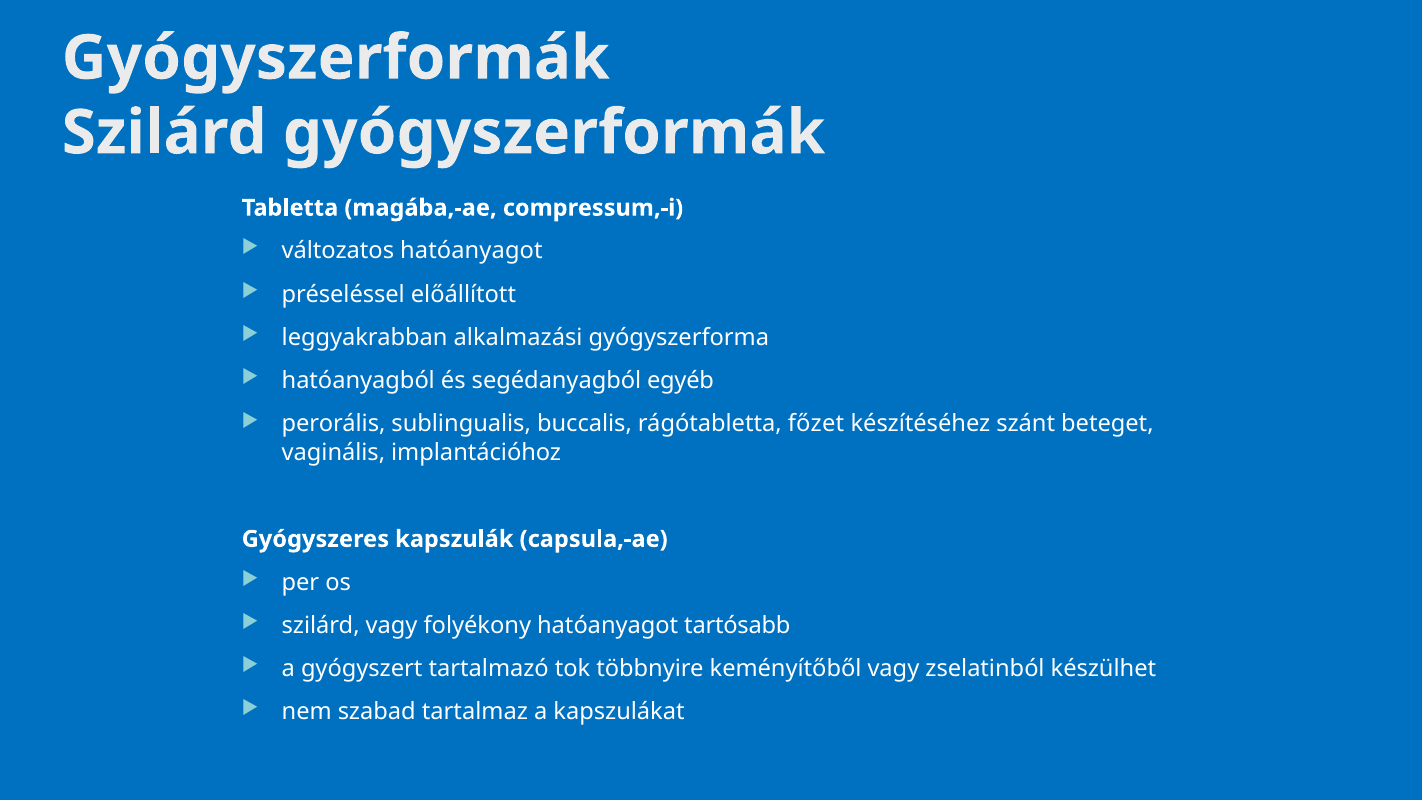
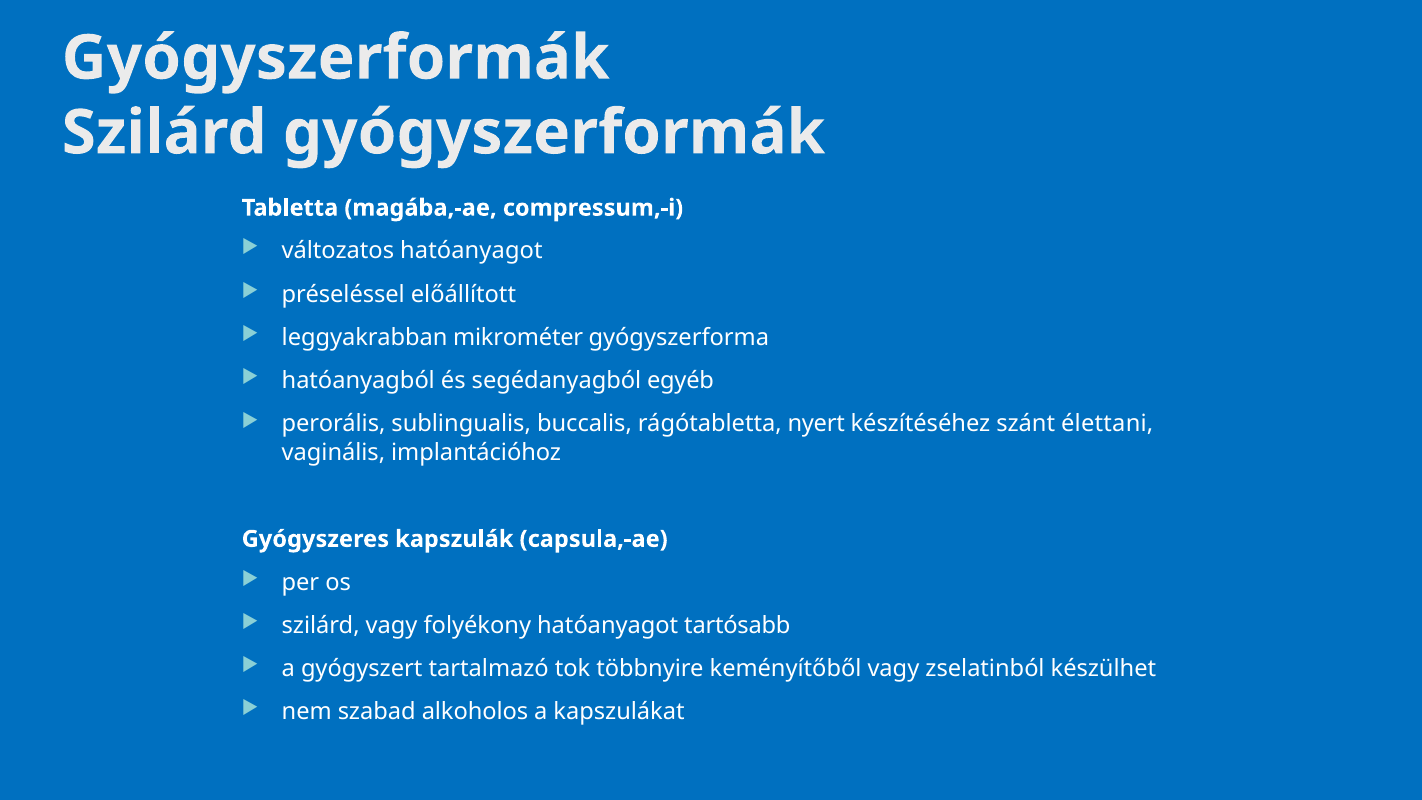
alkalmazási: alkalmazási -> mikrométer
főzet: főzet -> nyert
beteget: beteget -> élettani
tartalmaz: tartalmaz -> alkoholos
